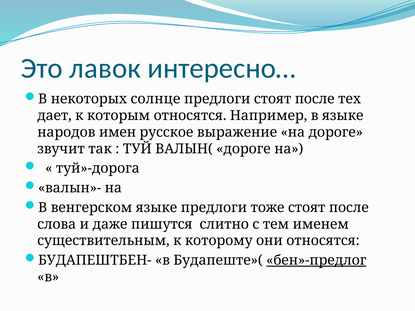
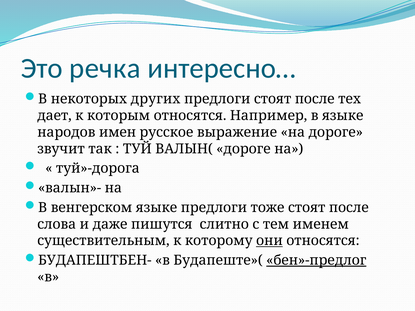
лавок: лавок -> речка
солнце: солнце -> других
они underline: none -> present
